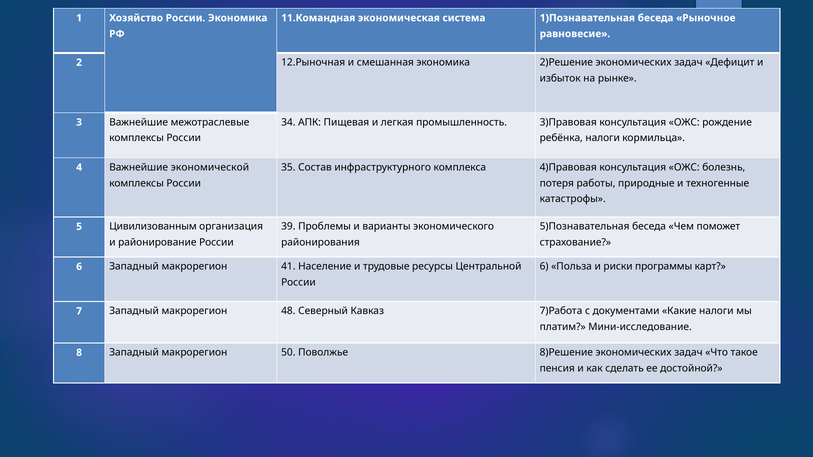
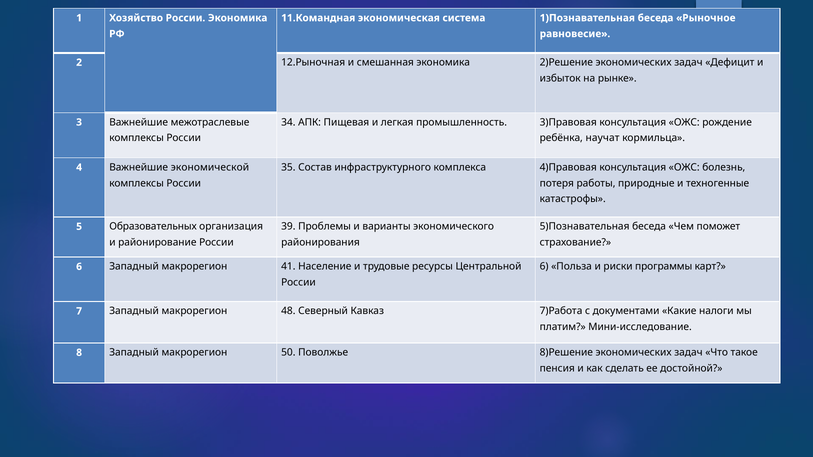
ребёнка налоги: налоги -> научат
Цивилизованным: Цивилизованным -> Образовательных
